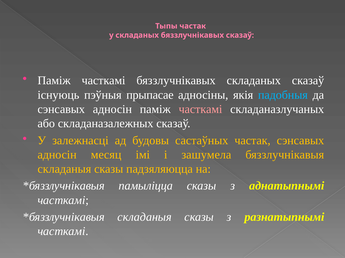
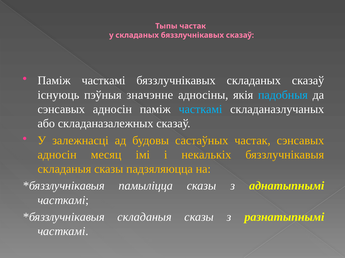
прыпасае: прыпасае -> значэнне
часткамі at (200, 110) colour: pink -> light blue
зашумела: зашумела -> некалькіх
